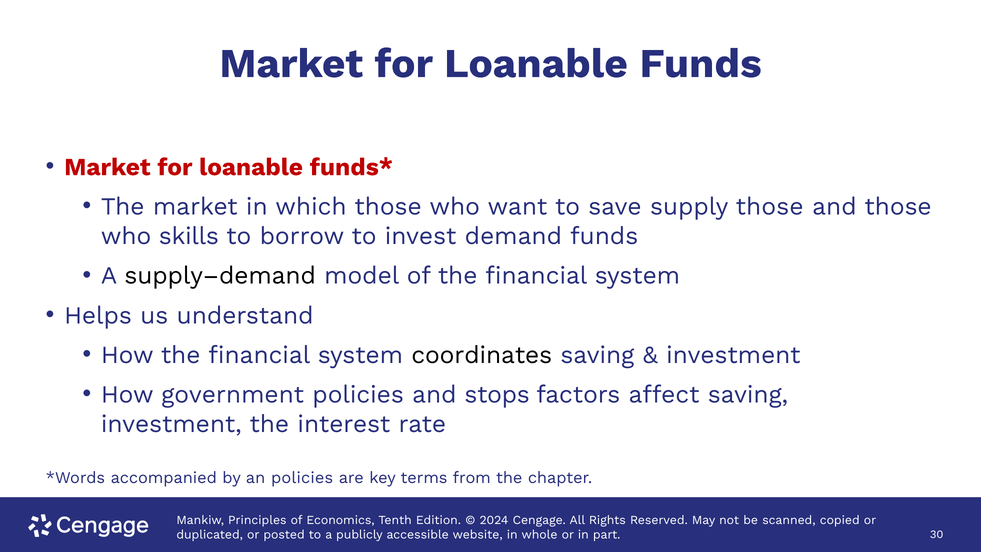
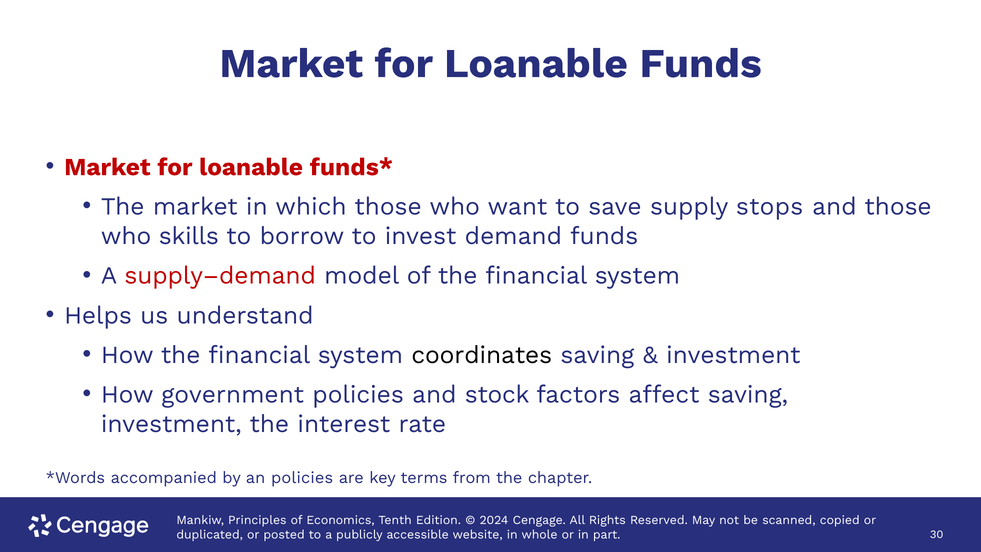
supply those: those -> stops
supply–demand colour: black -> red
stops: stops -> stock
